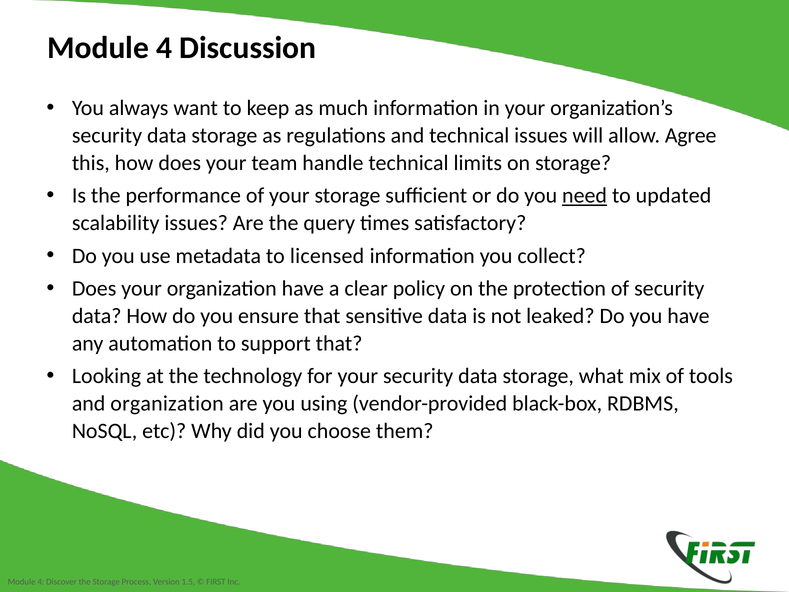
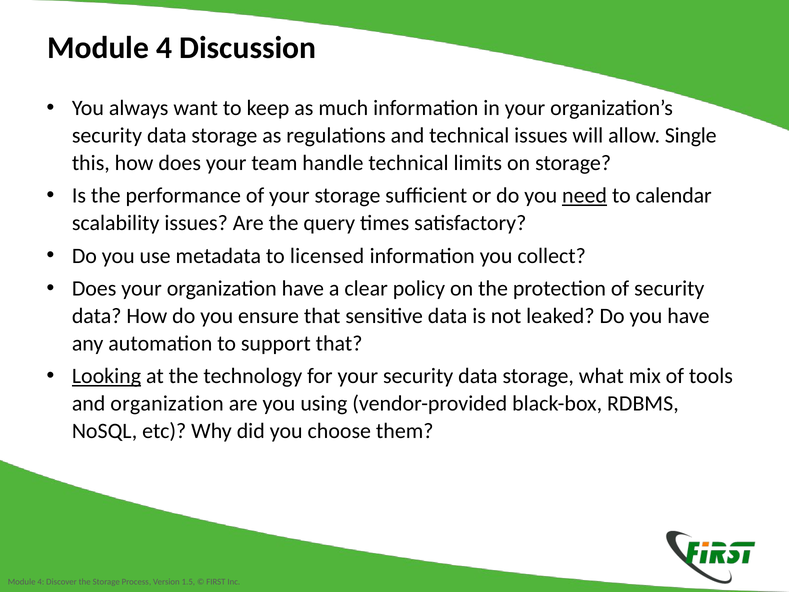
Agree: Agree -> Single
updated: updated -> calendar
Looking underline: none -> present
